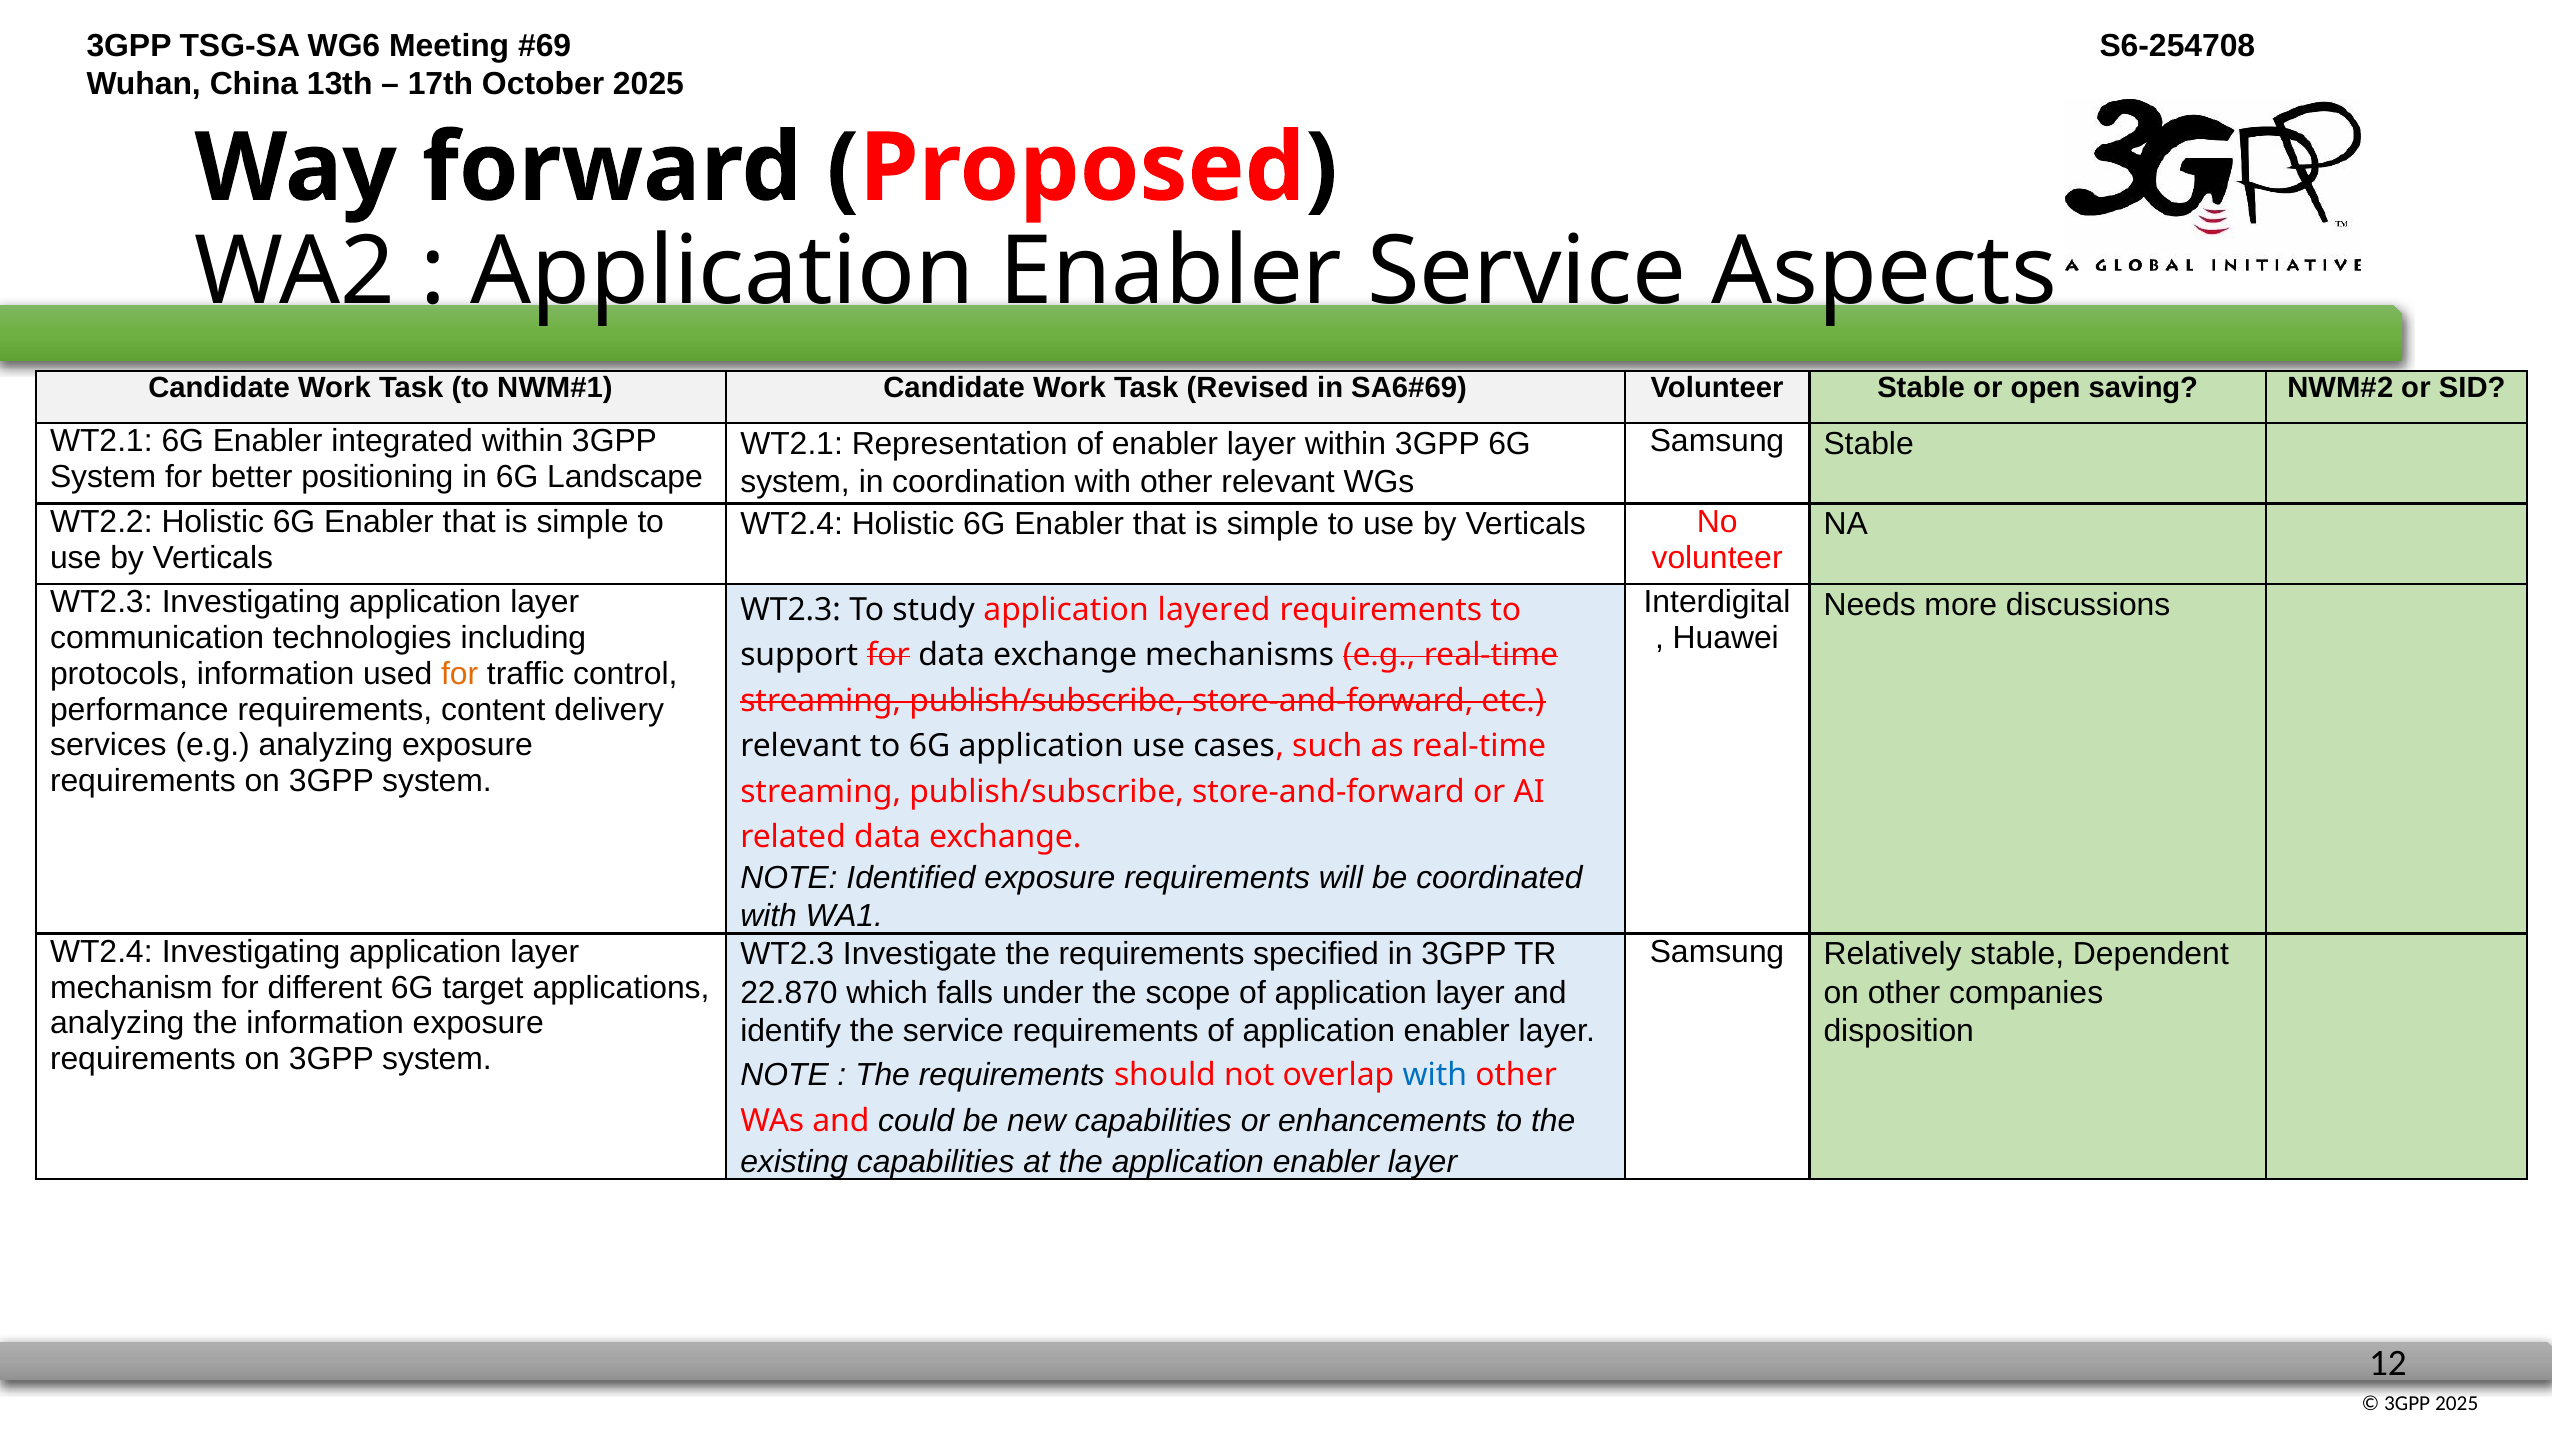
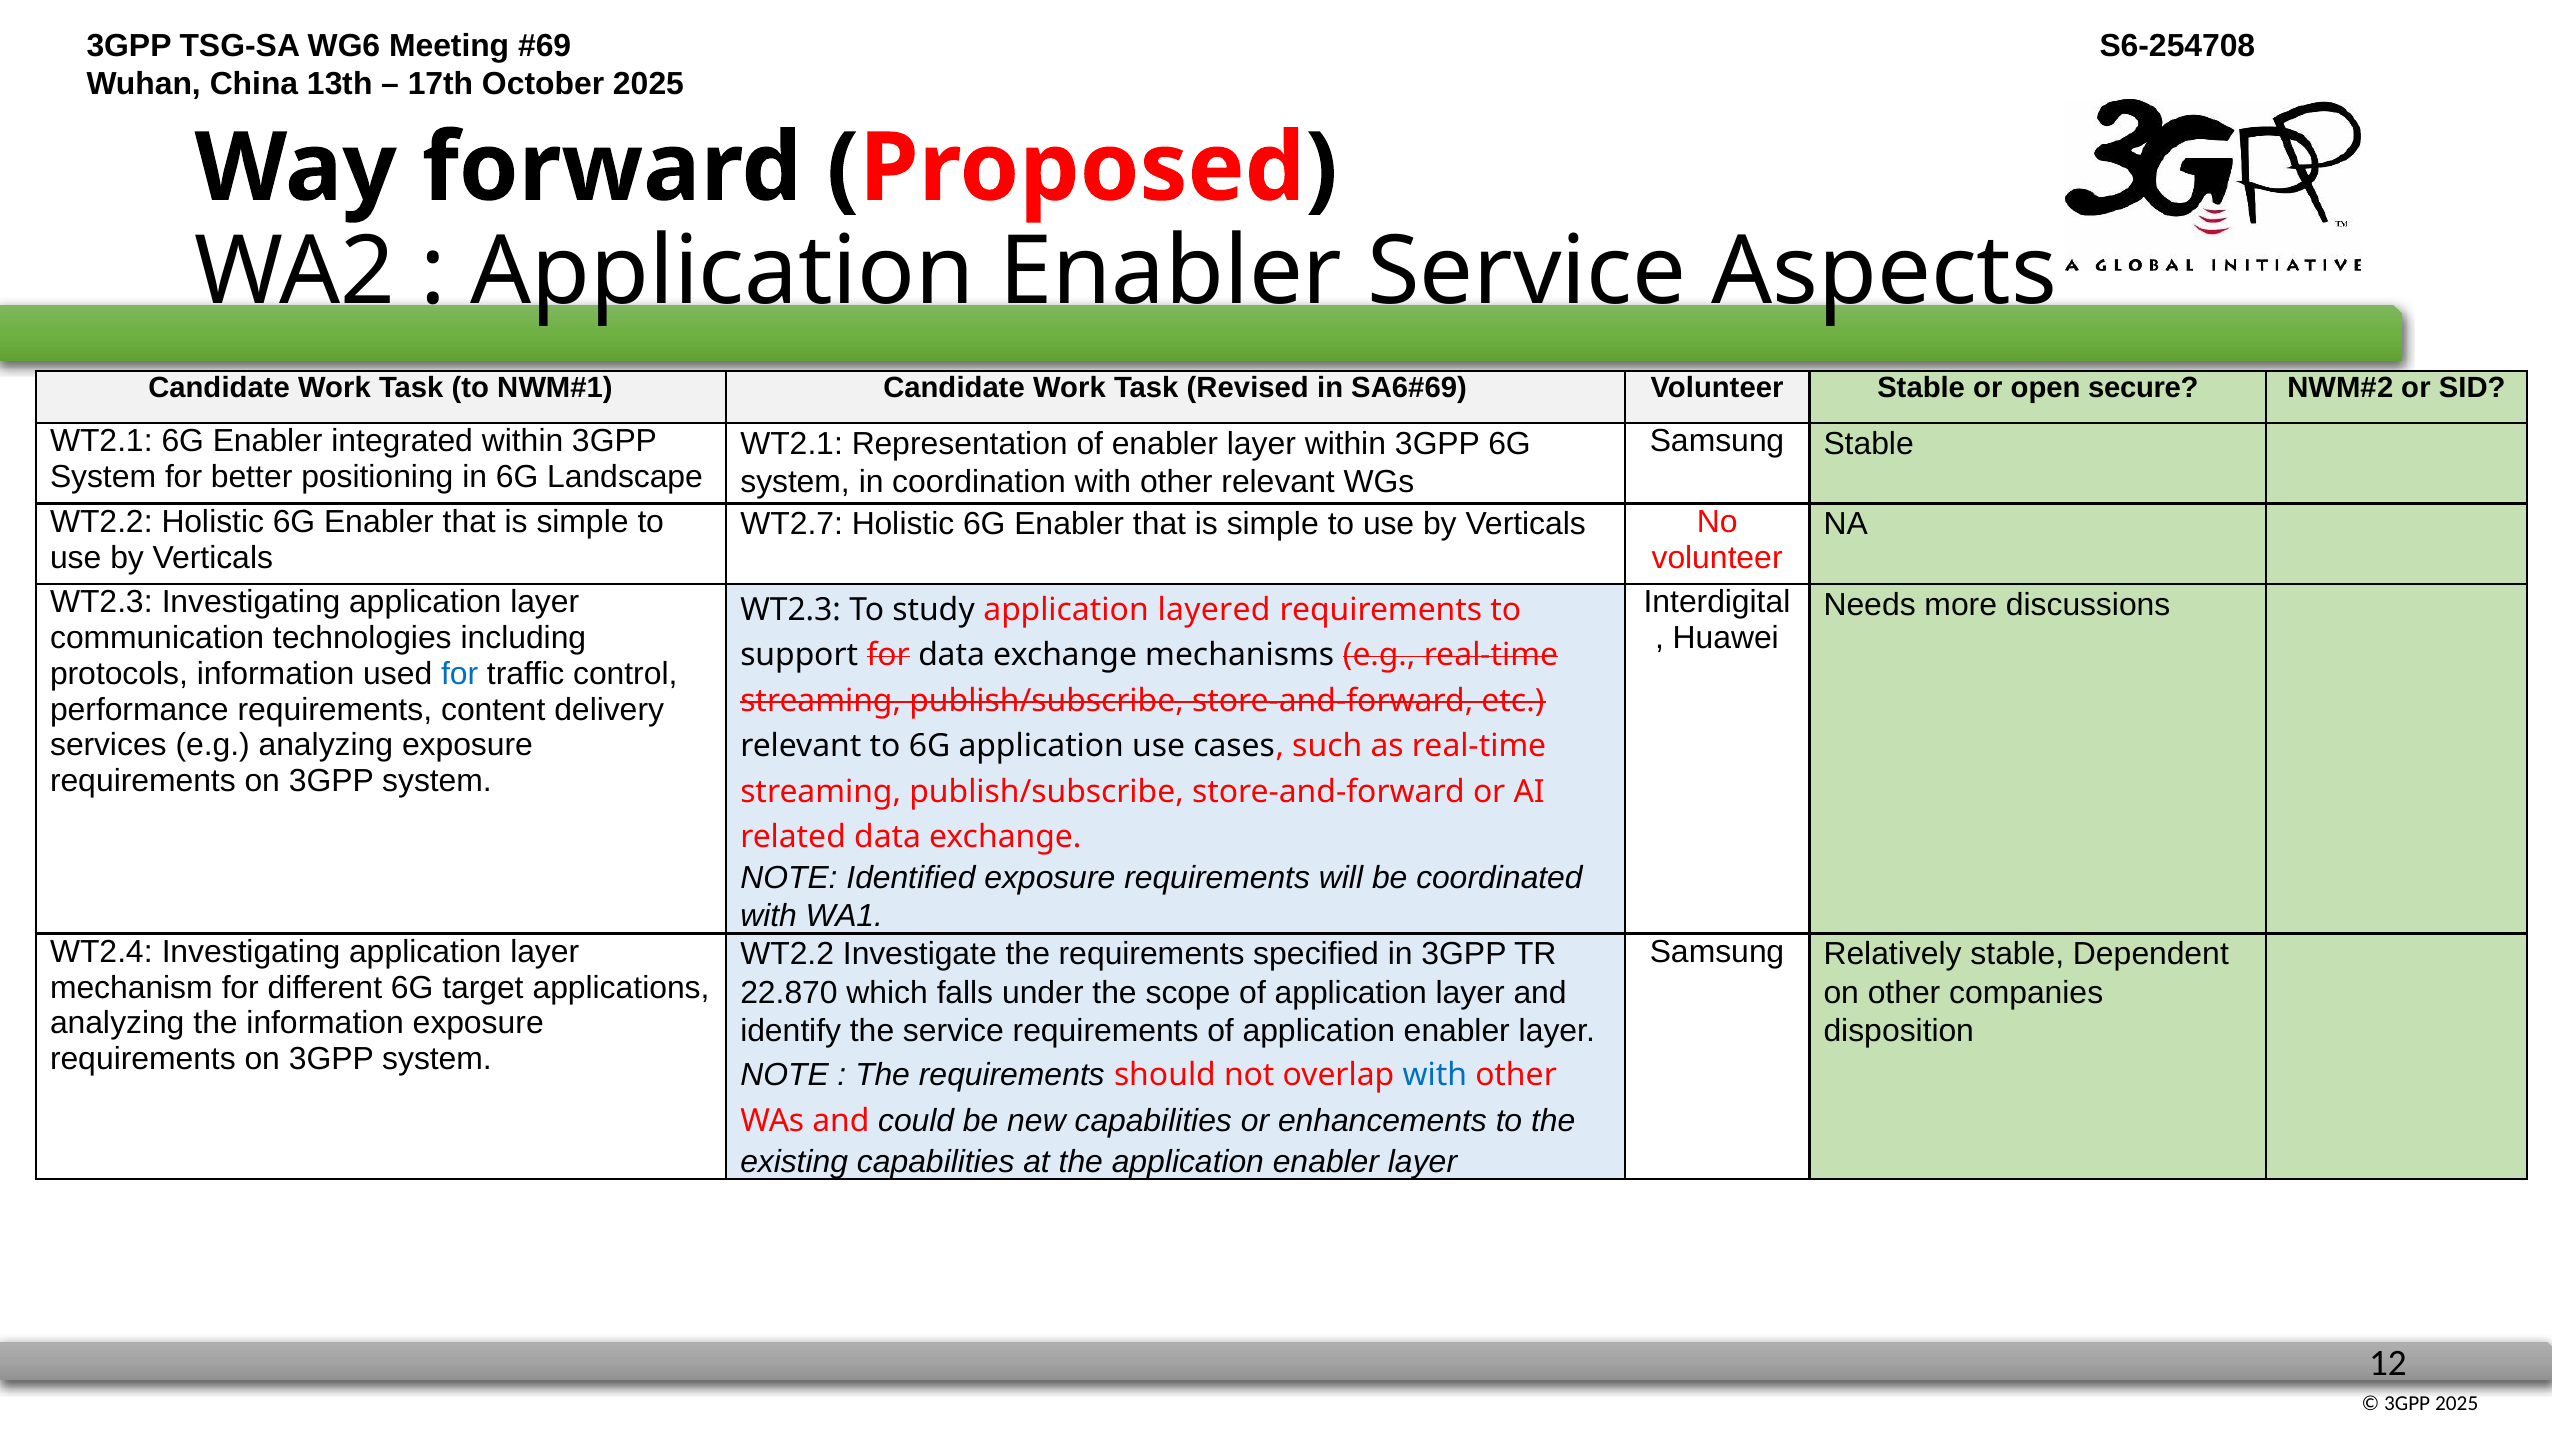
saving: saving -> secure
WT2.4 at (792, 525): WT2.4 -> WT2.7
for at (460, 674) colour: orange -> blue
WT2.3 at (787, 955): WT2.3 -> WT2.2
